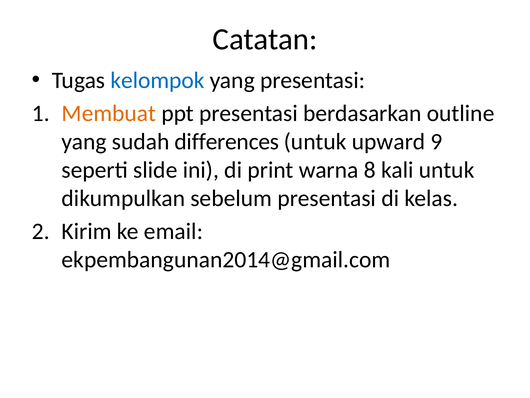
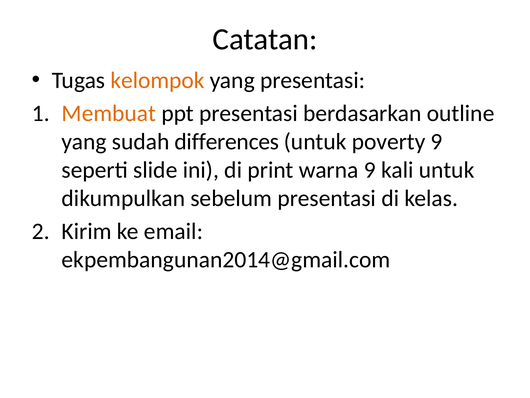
kelompok colour: blue -> orange
upward: upward -> poverty
warna 8: 8 -> 9
